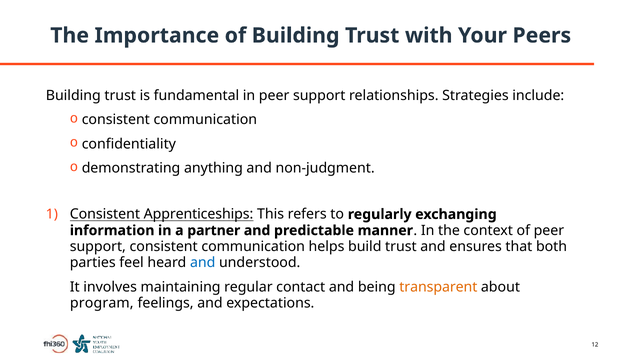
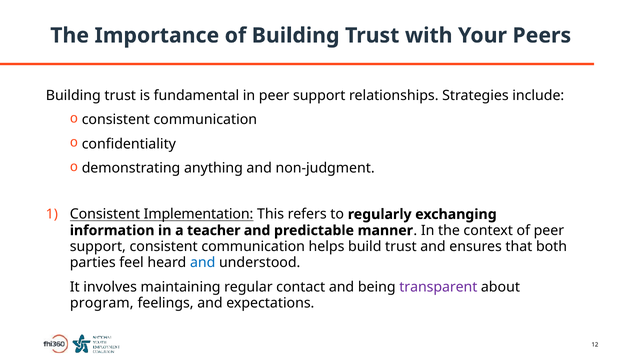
Apprenticeships: Apprenticeships -> Implementation
partner: partner -> teacher
transparent colour: orange -> purple
